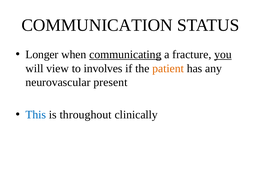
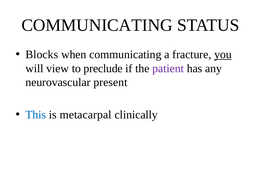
COMMUNICATION at (97, 25): COMMUNICATION -> COMMUNICATING
Longer: Longer -> Blocks
communicating at (125, 55) underline: present -> none
involves: involves -> preclude
patient colour: orange -> purple
throughout: throughout -> metacarpal
